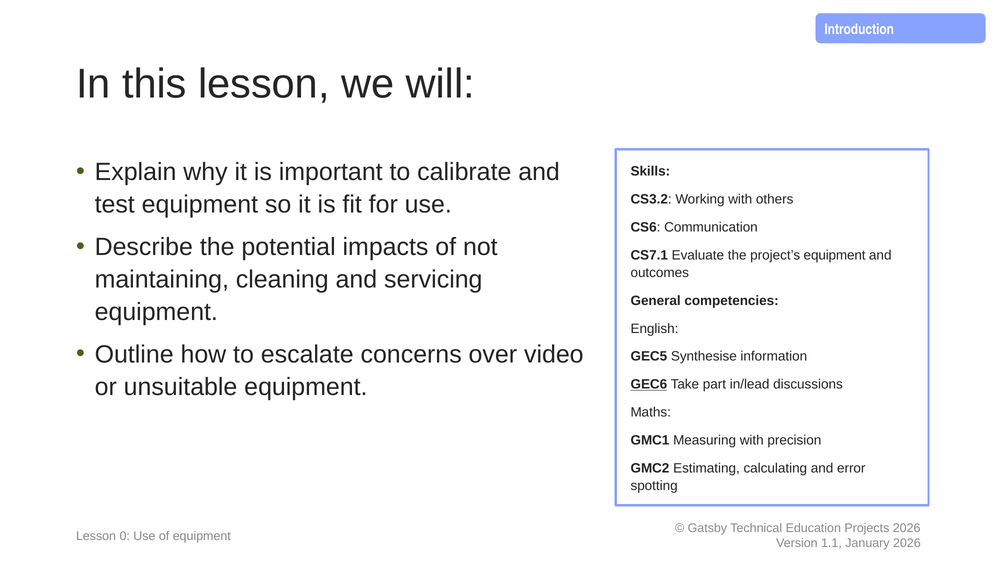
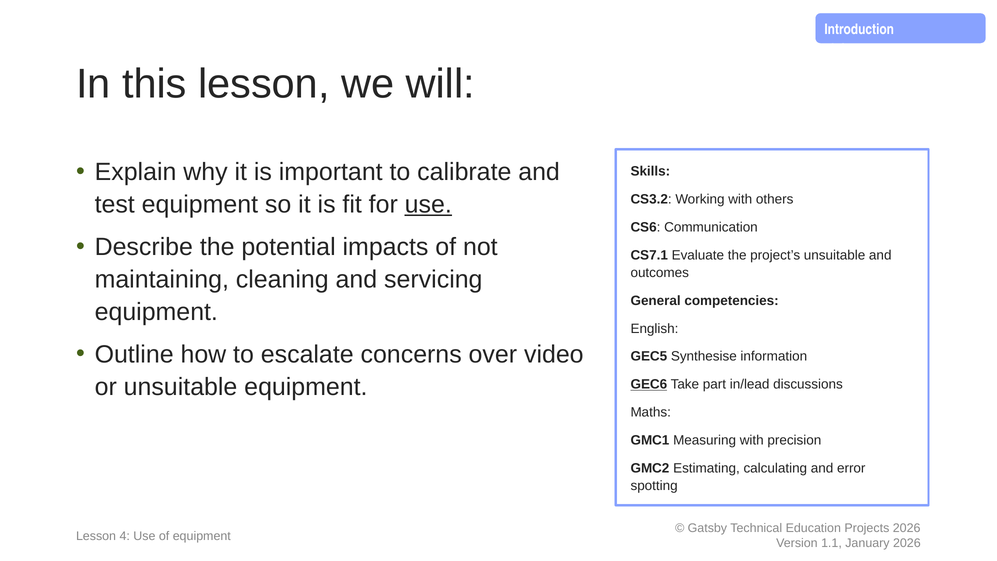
use at (428, 204) underline: none -> present
project’s equipment: equipment -> unsuitable
0: 0 -> 4
